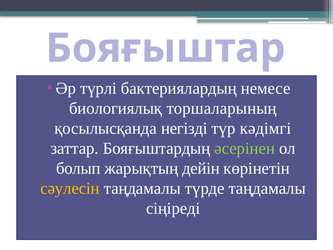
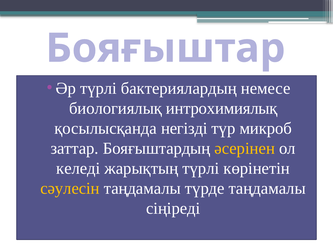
торшаларының: торшаларының -> интрохимиялық
кәдімгі: кәдімгі -> микроб
әсерінен colour: light green -> yellow
болып: болып -> келеді
жарықтың дейін: дейін -> түрлі
